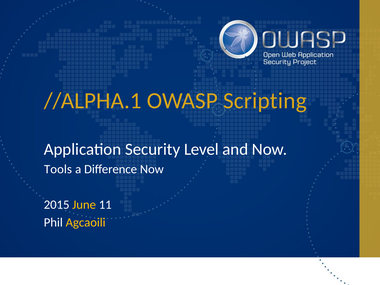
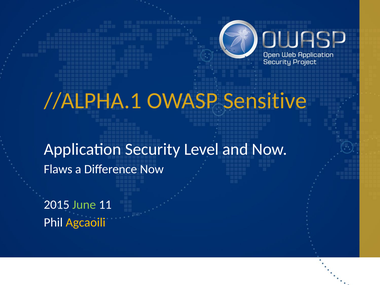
Scripting: Scripting -> Sensitive
Tools: Tools -> Flaws
June colour: yellow -> light green
